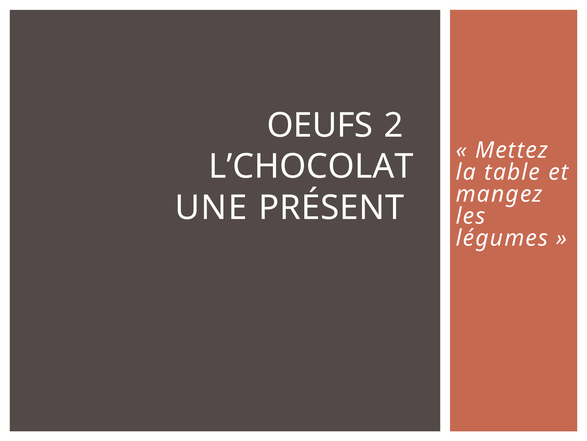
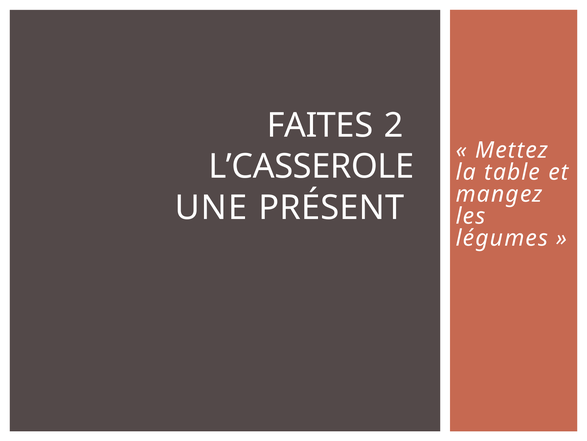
OEUFS: OEUFS -> FAITES
L’CHOCOLAT: L’CHOCOLAT -> L’CASSEROLE
